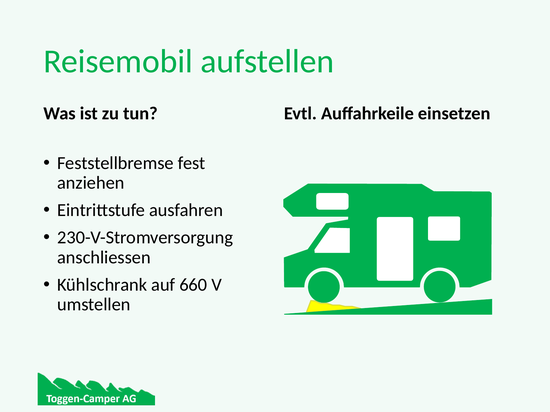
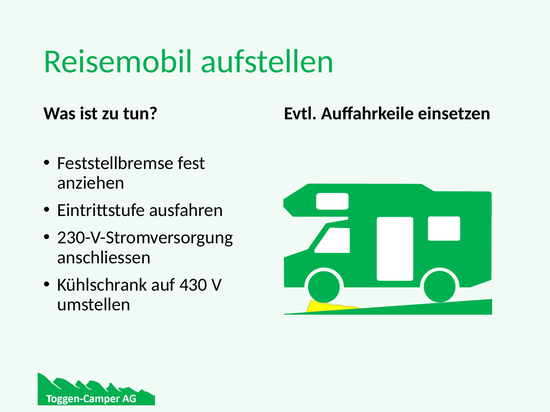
660: 660 -> 430
